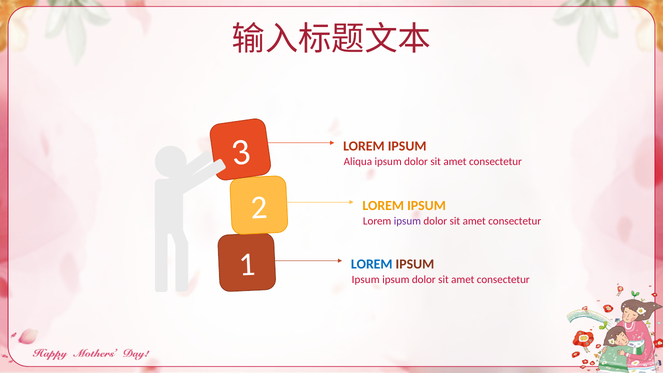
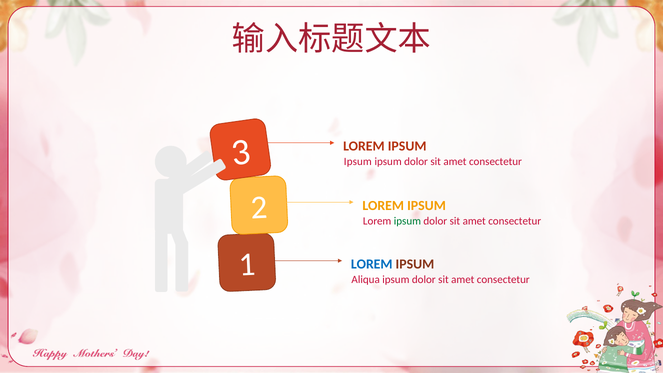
Aliqua at (358, 162): Aliqua -> Ipsum
ipsum at (407, 221) colour: purple -> green
Ipsum at (366, 280): Ipsum -> Aliqua
